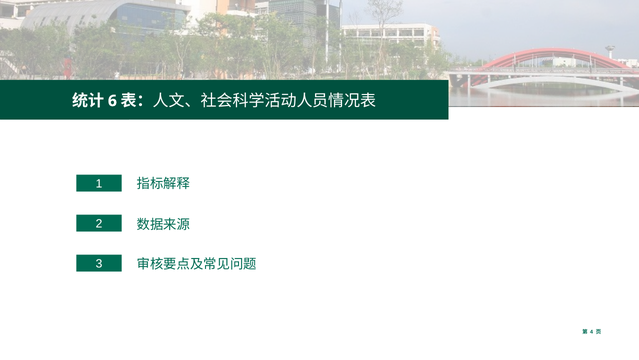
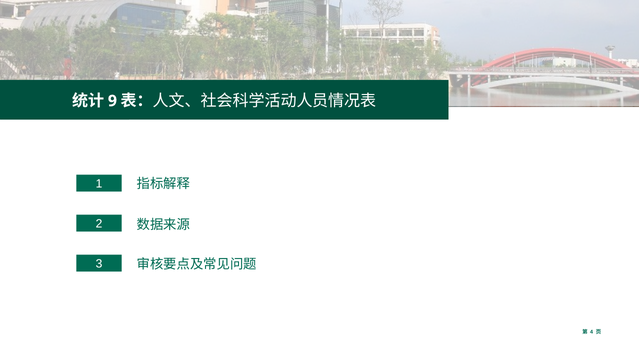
6: 6 -> 9
